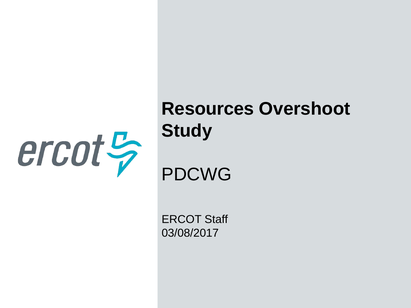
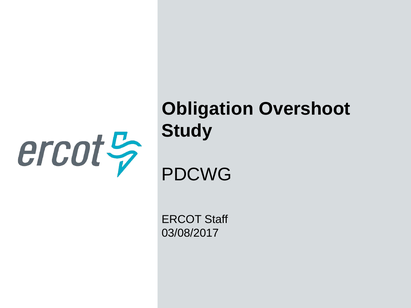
Resources: Resources -> Obligation
